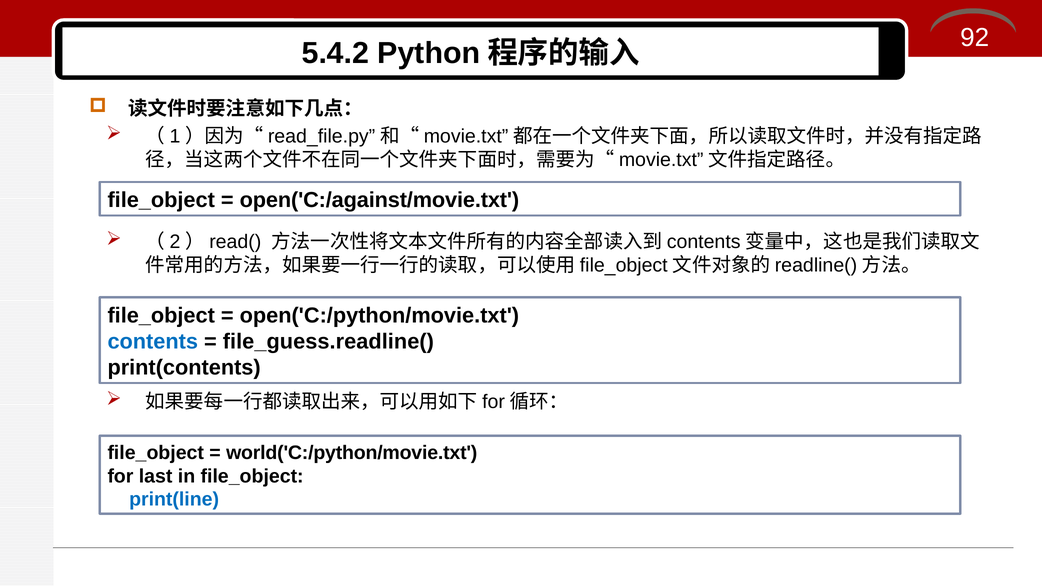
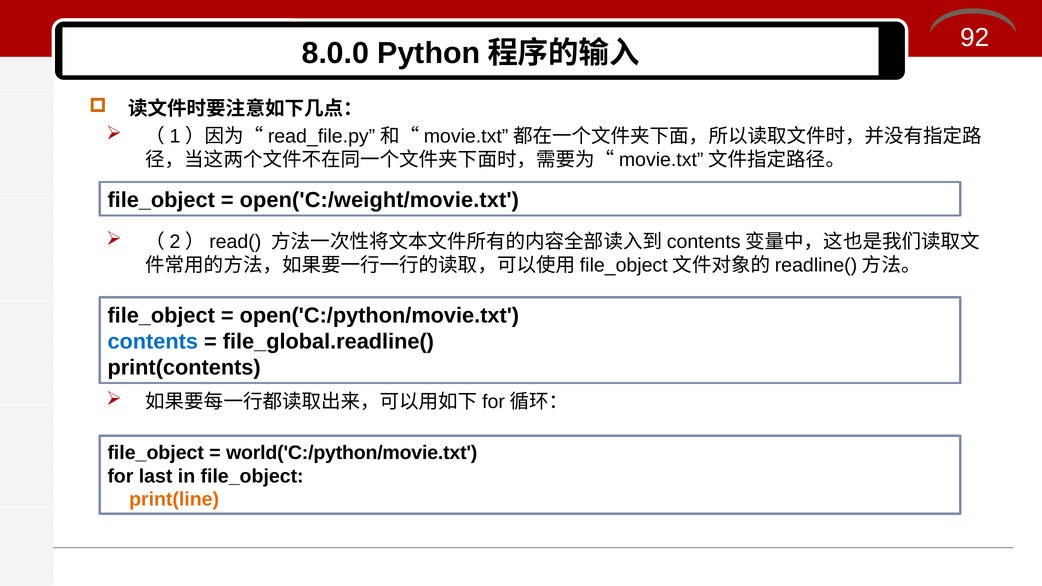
5.4.2: 5.4.2 -> 8.0.0
open('C:/against/movie.txt: open('C:/against/movie.txt -> open('C:/weight/movie.txt
file_guess.readline(: file_guess.readline( -> file_global.readline(
print(line colour: blue -> orange
